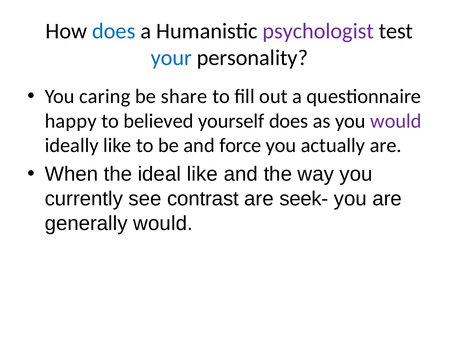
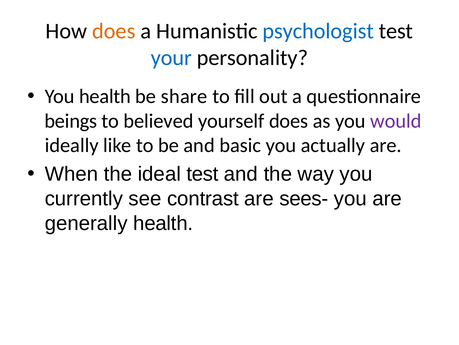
does at (114, 31) colour: blue -> orange
psychologist colour: purple -> blue
You caring: caring -> health
happy: happy -> beings
force: force -> basic
ideal like: like -> test
seek-: seek- -> sees-
generally would: would -> health
